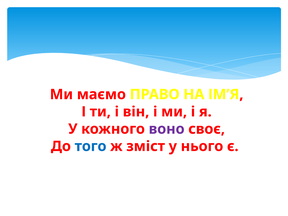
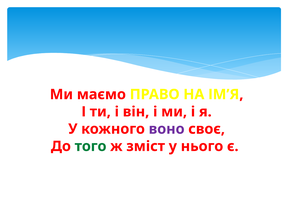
того colour: blue -> green
